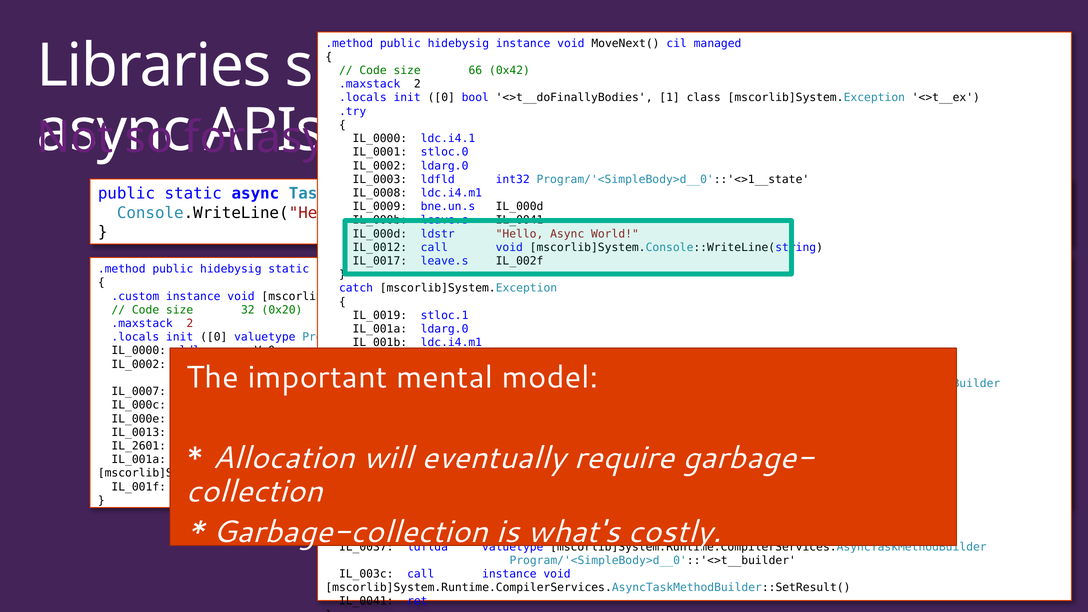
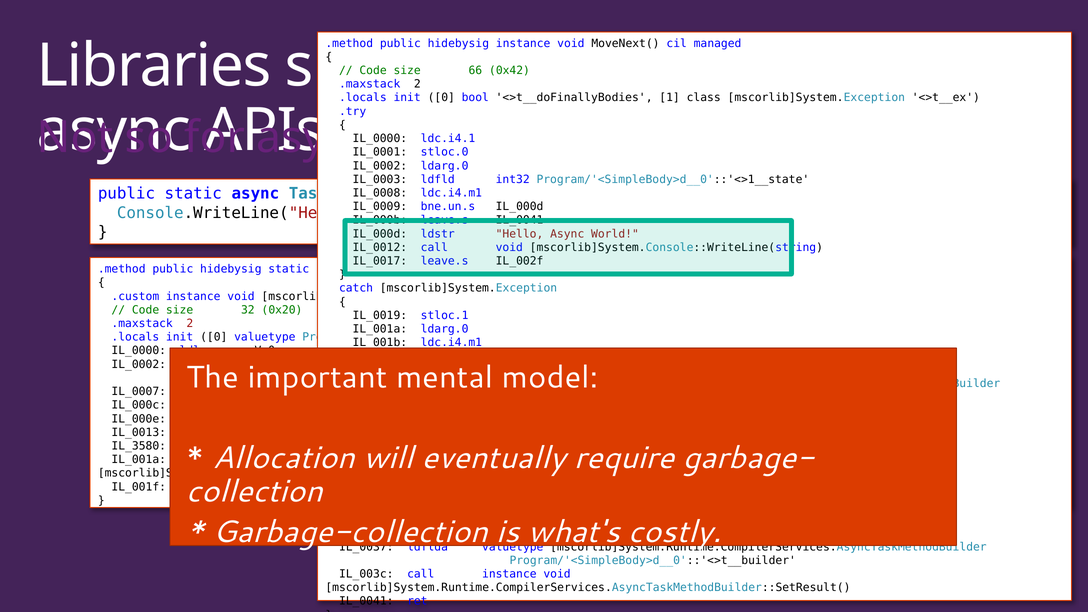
IL_2601: IL_2601 -> IL_3580
